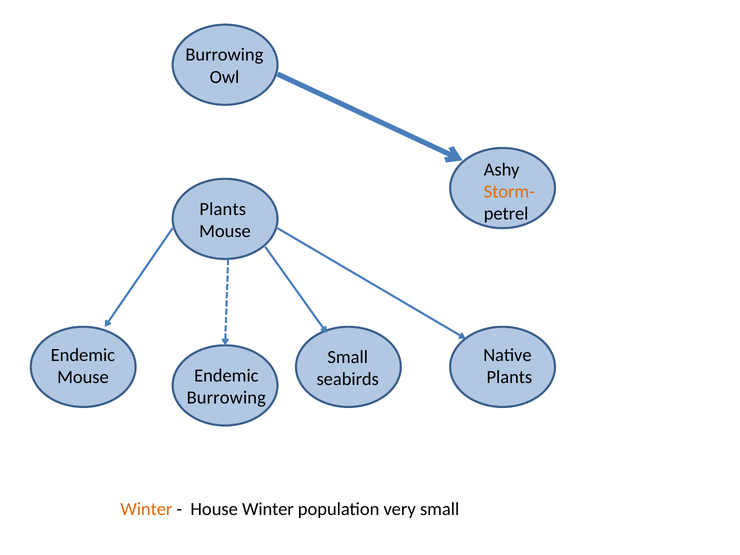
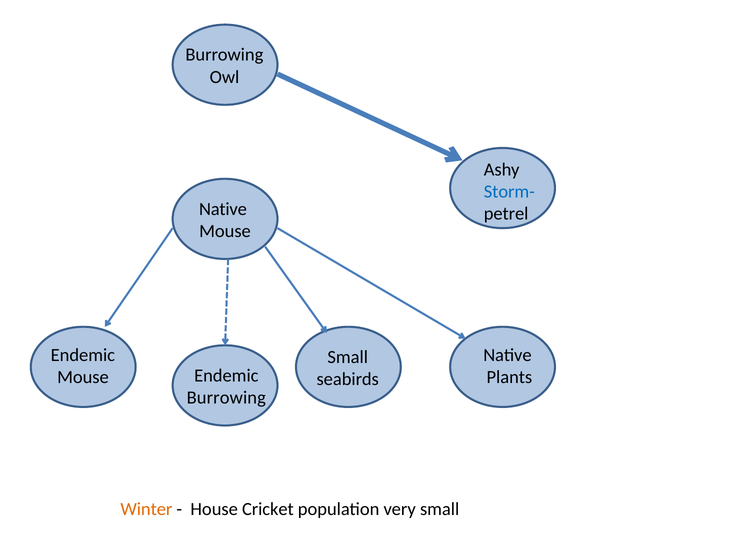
Storm- colour: orange -> blue
Plants at (223, 209): Plants -> Native
House Winter: Winter -> Cricket
